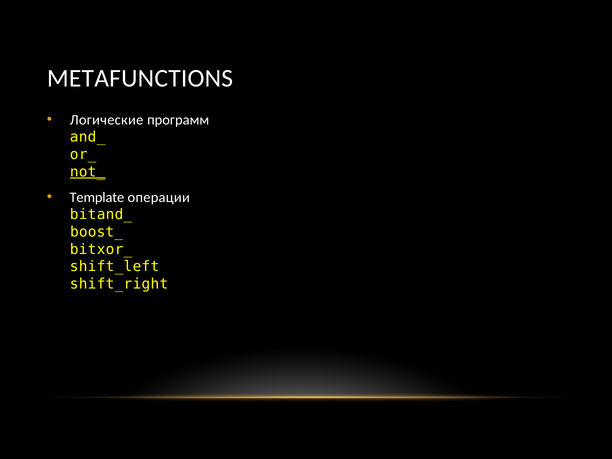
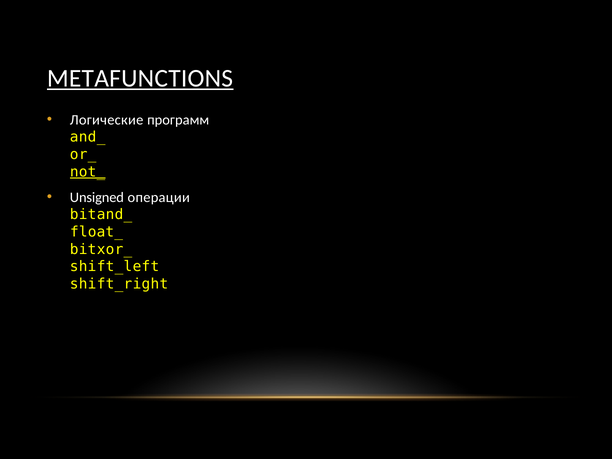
METAFUNCTIONS underline: none -> present
Template: Template -> Unsigned
boost_: boost_ -> float_
